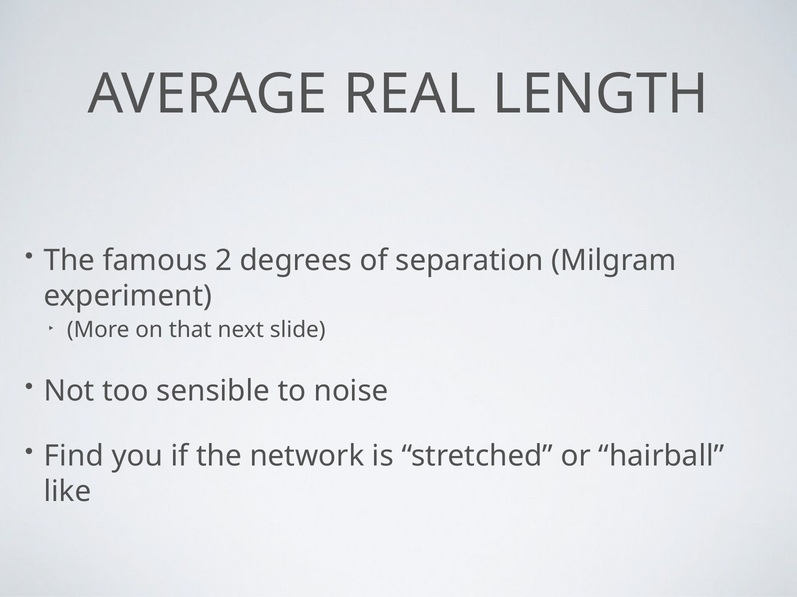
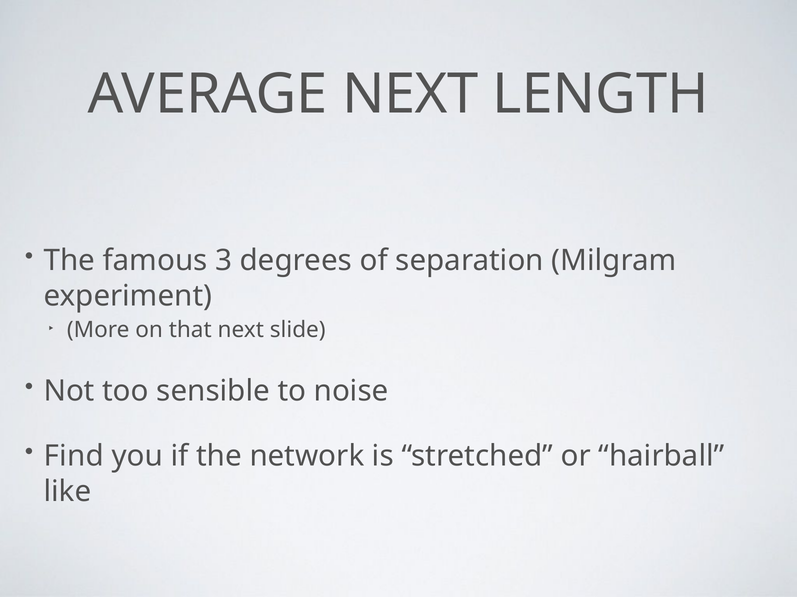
AVERAGE REAL: REAL -> NEXT
2: 2 -> 3
